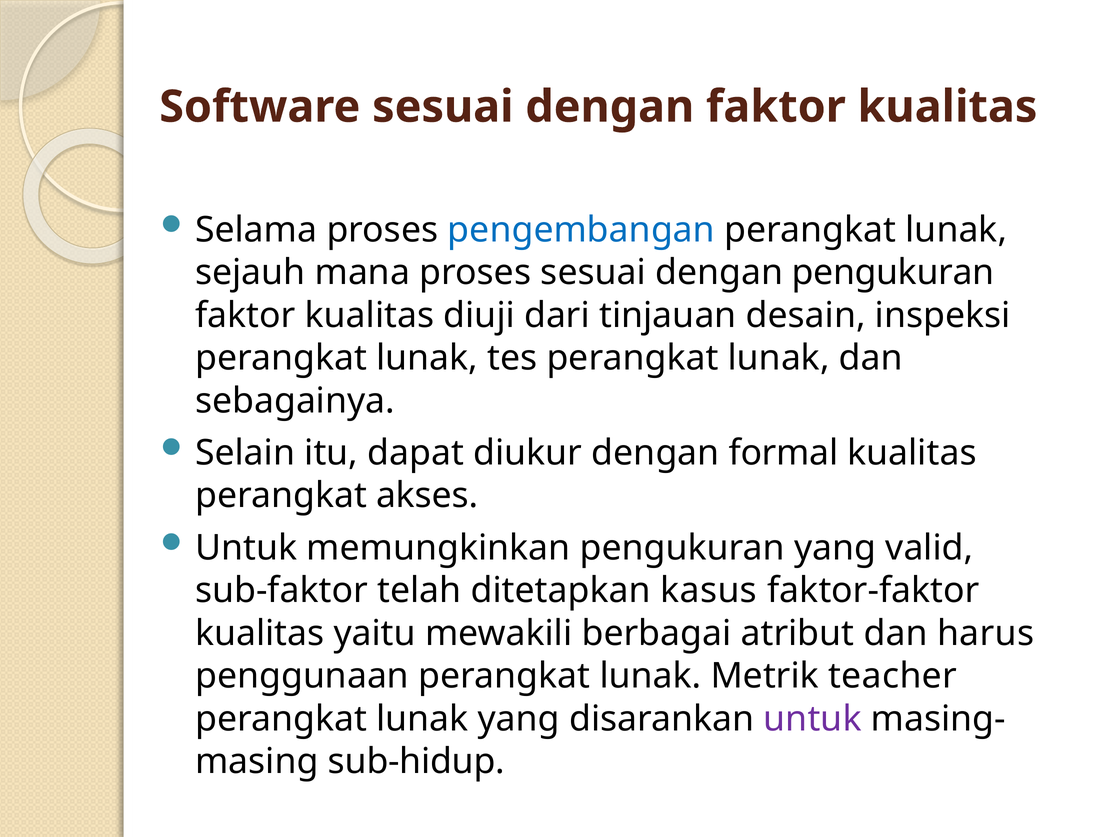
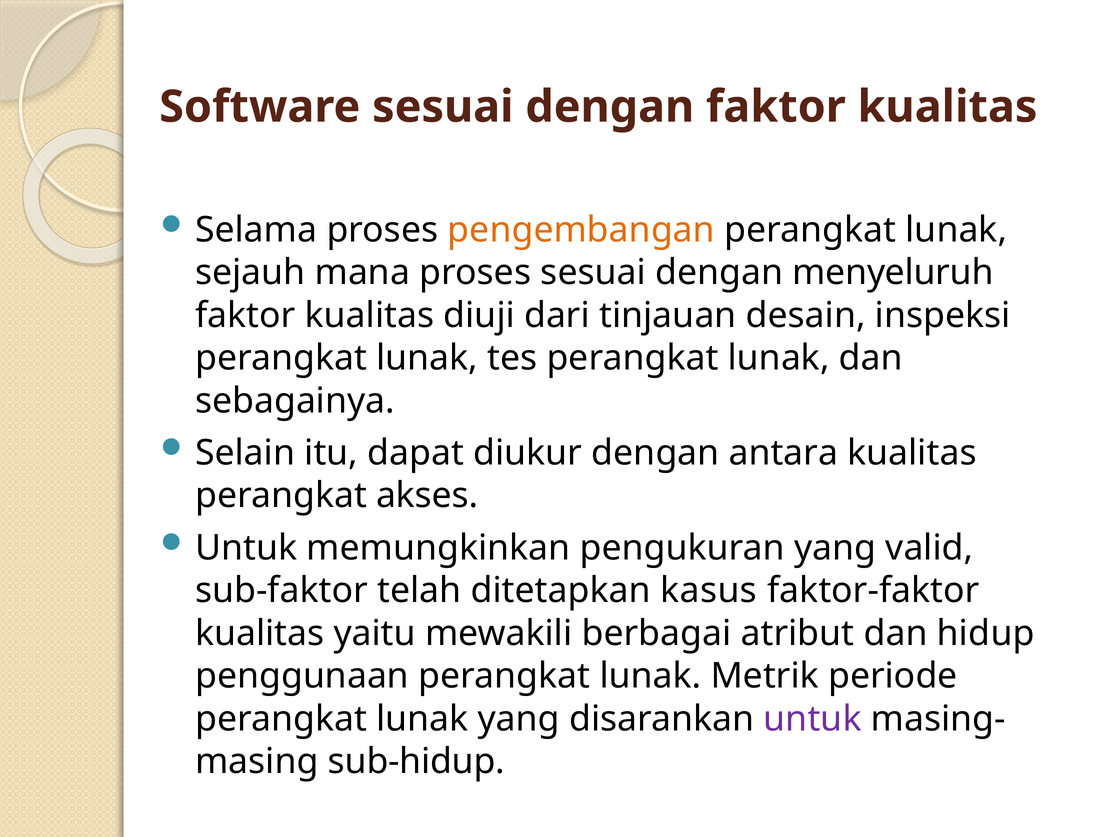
pengembangan colour: blue -> orange
dengan pengukuran: pengukuran -> menyeluruh
formal: formal -> antara
harus: harus -> hidup
teacher: teacher -> periode
